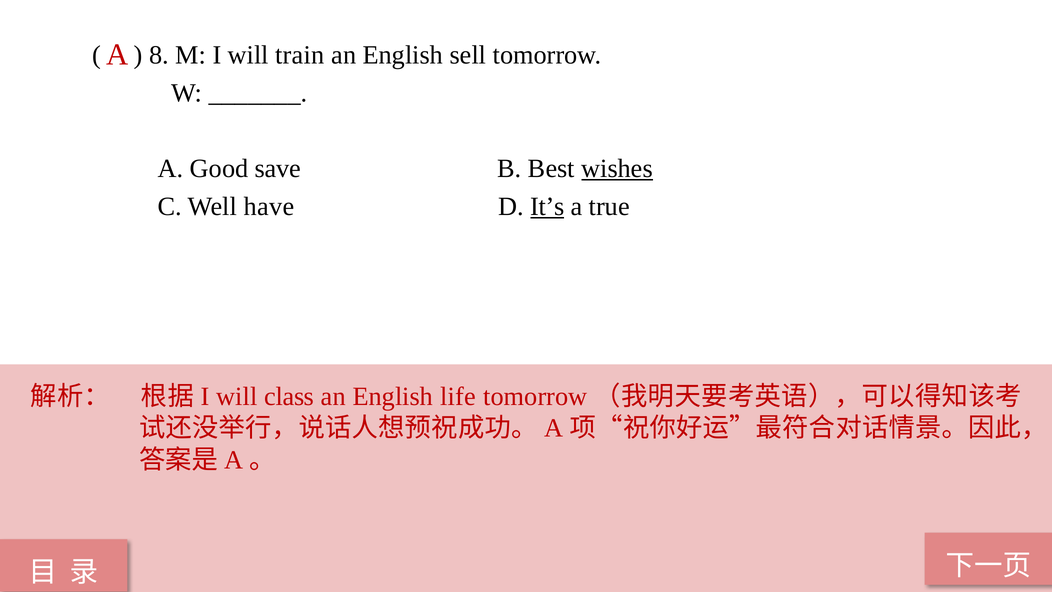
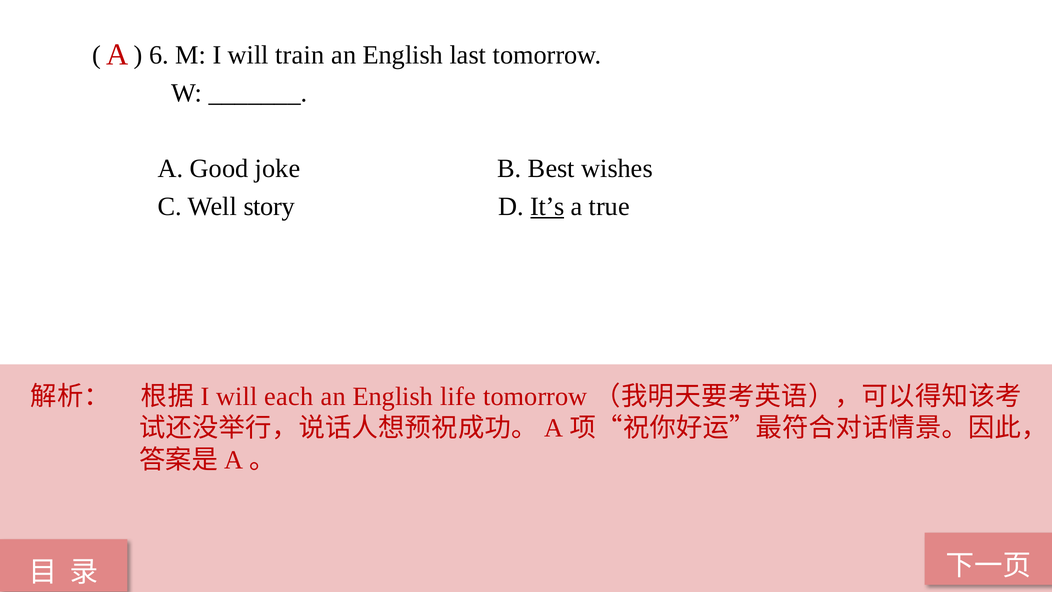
8: 8 -> 6
sell: sell -> last
save: save -> joke
wishes underline: present -> none
have: have -> story
class: class -> each
